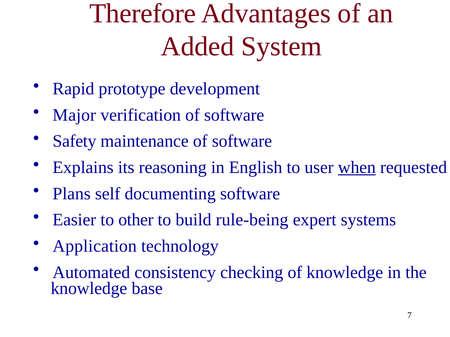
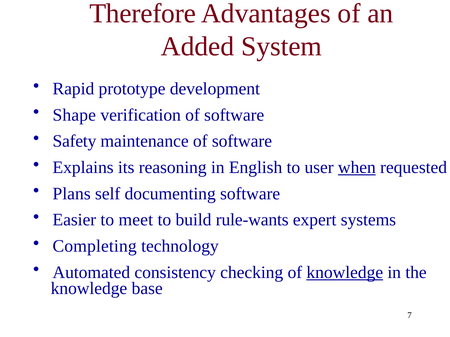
Major: Major -> Shape
other: other -> meet
rule-being: rule-being -> rule-wants
Application: Application -> Completing
knowledge at (345, 273) underline: none -> present
